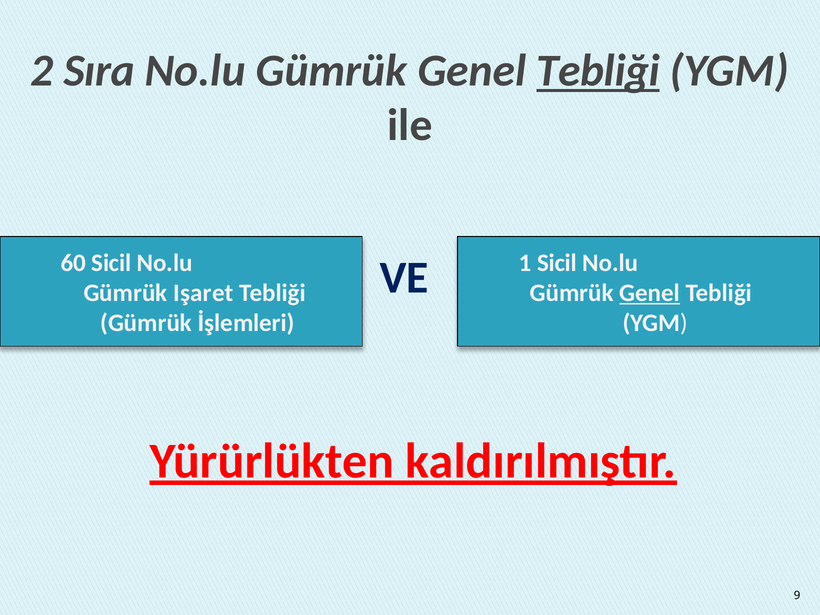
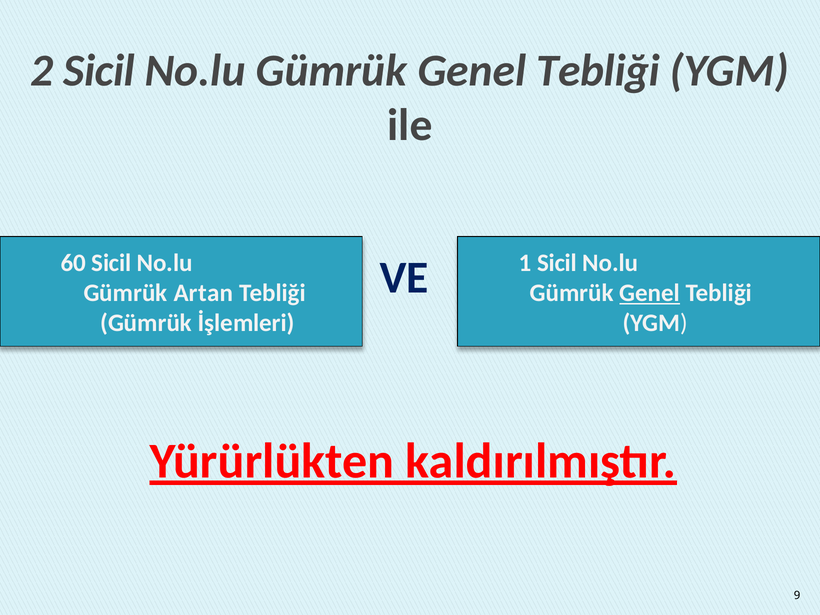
2 Sıra: Sıra -> Sicil
Tebliği at (598, 71) underline: present -> none
Işaret: Işaret -> Artan
